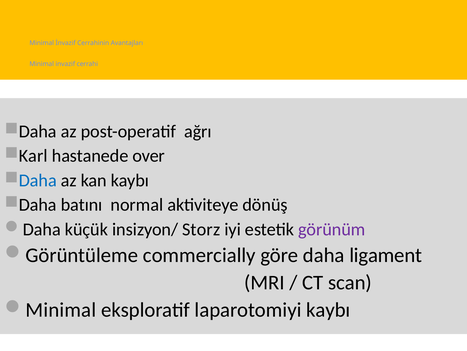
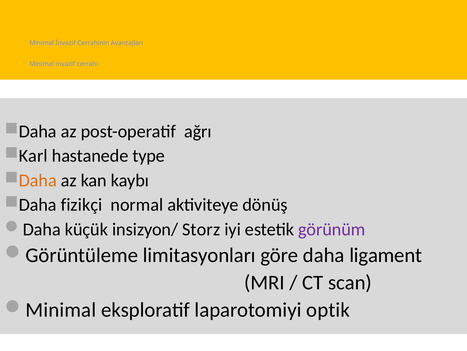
over: over -> type
Daha at (38, 180) colour: blue -> orange
batını: batını -> fizikçi
commercially: commercially -> limitasyonları
laparotomiyi kaybı: kaybı -> optik
